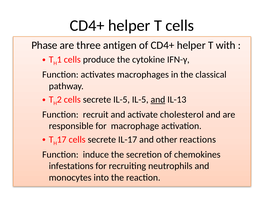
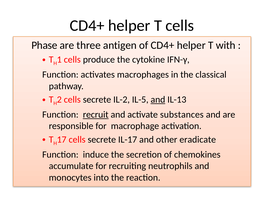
secrete IL-5: IL-5 -> IL-2
recruit underline: none -> present
cholesterol: cholesterol -> substances
reactions: reactions -> eradicate
infestations: infestations -> accumulate
